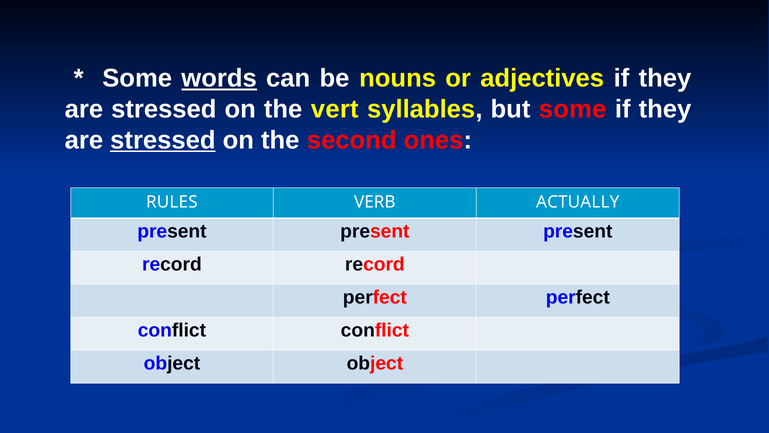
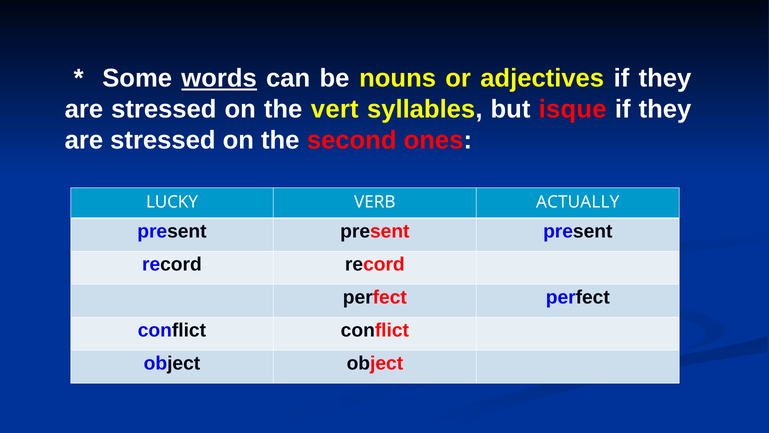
but some: some -> isque
stressed at (163, 140) underline: present -> none
RULES: RULES -> LUCKY
